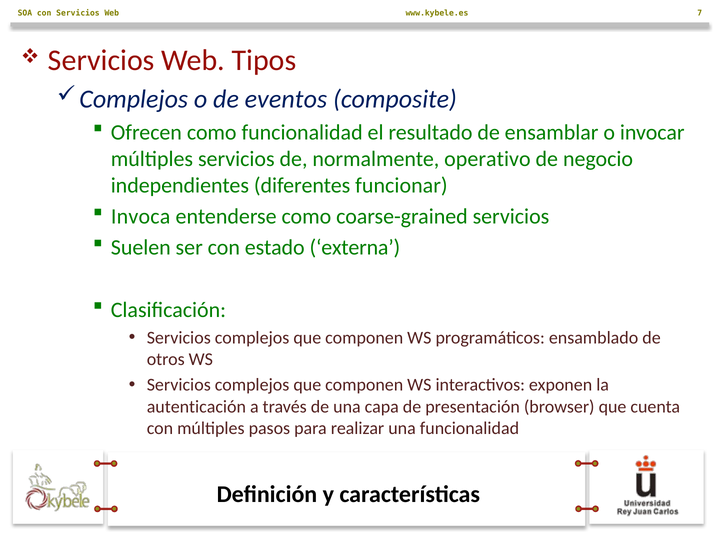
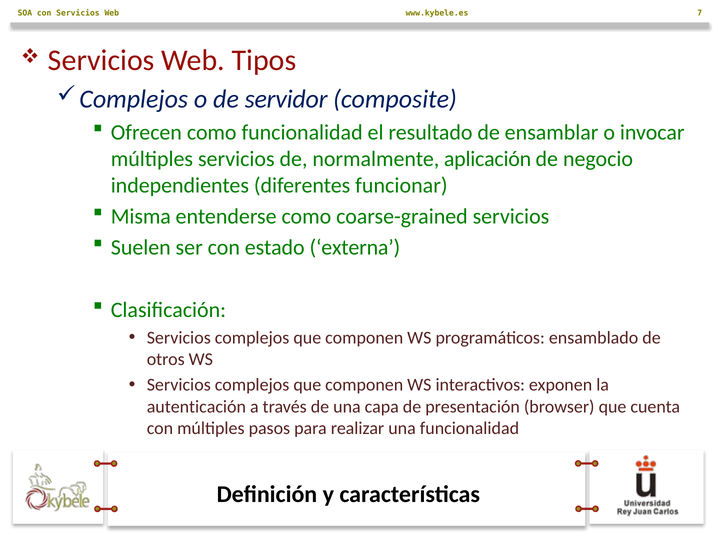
eventos: eventos -> servidor
operativo: operativo -> aplicación
Invoca: Invoca -> Misma
